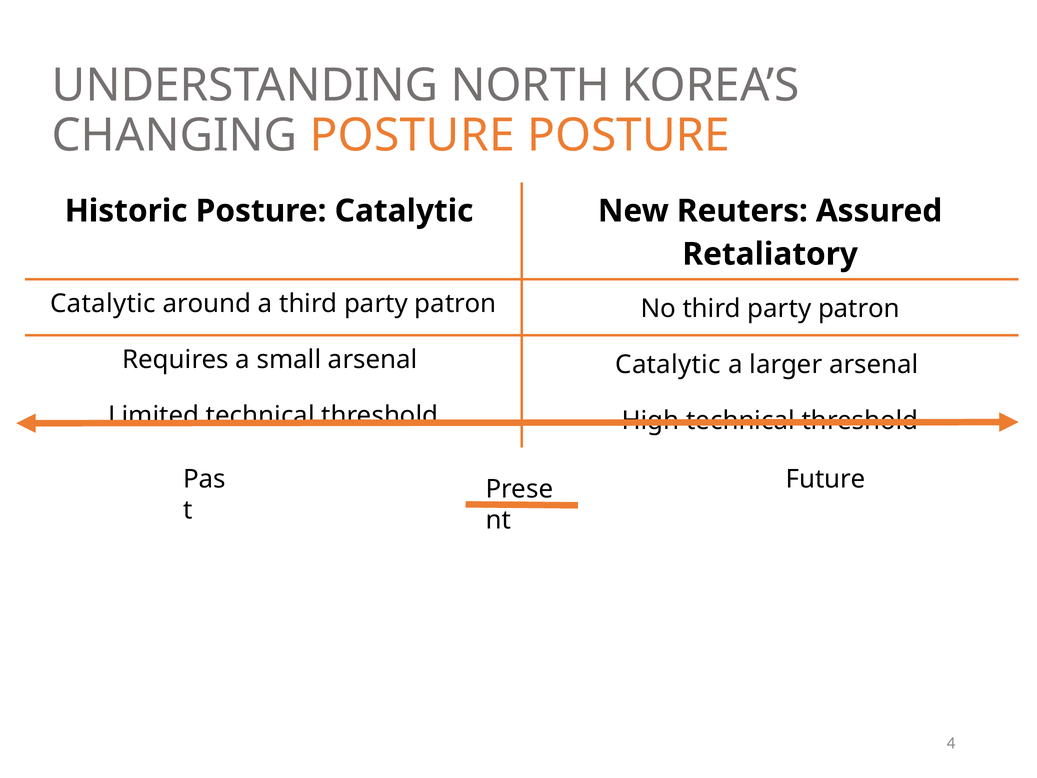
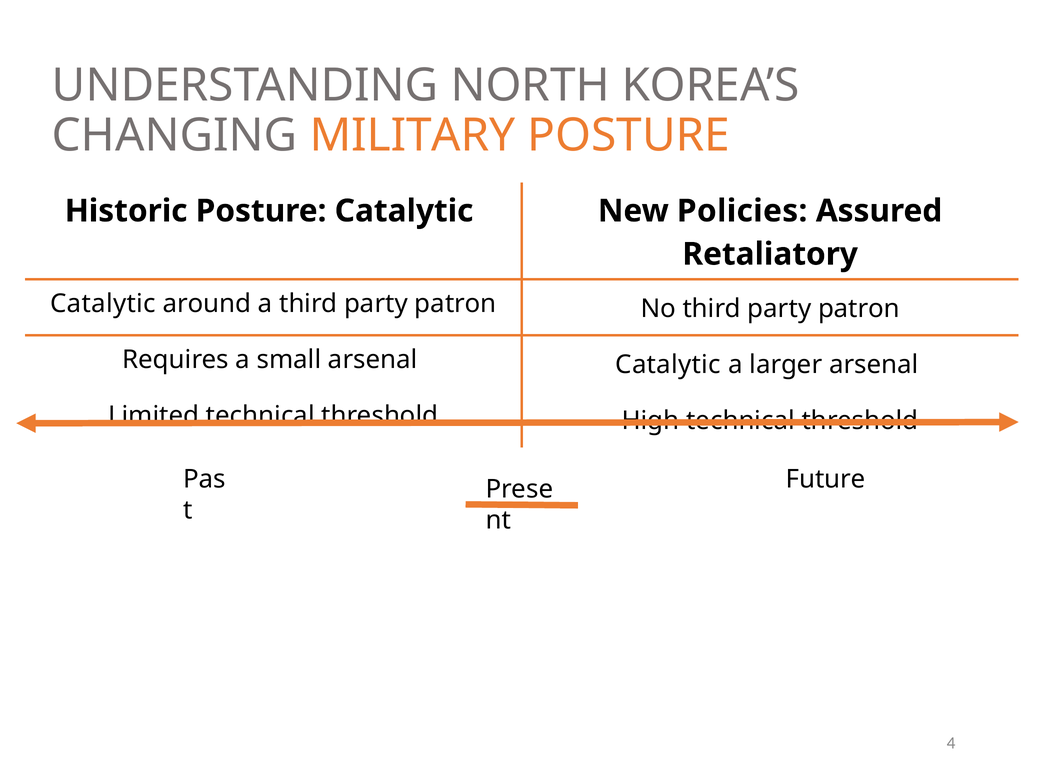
CHANGING POSTURE: POSTURE -> MILITARY
Reuters: Reuters -> Policies
